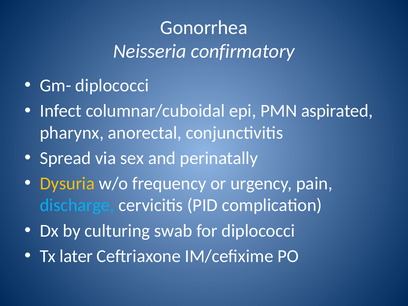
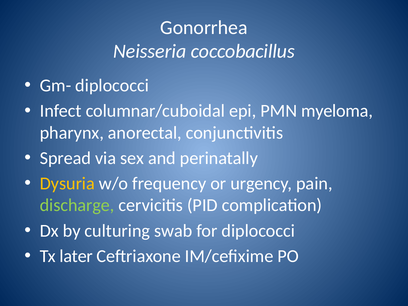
confirmatory: confirmatory -> coccobacillus
aspirated: aspirated -> myeloma
discharge colour: light blue -> light green
